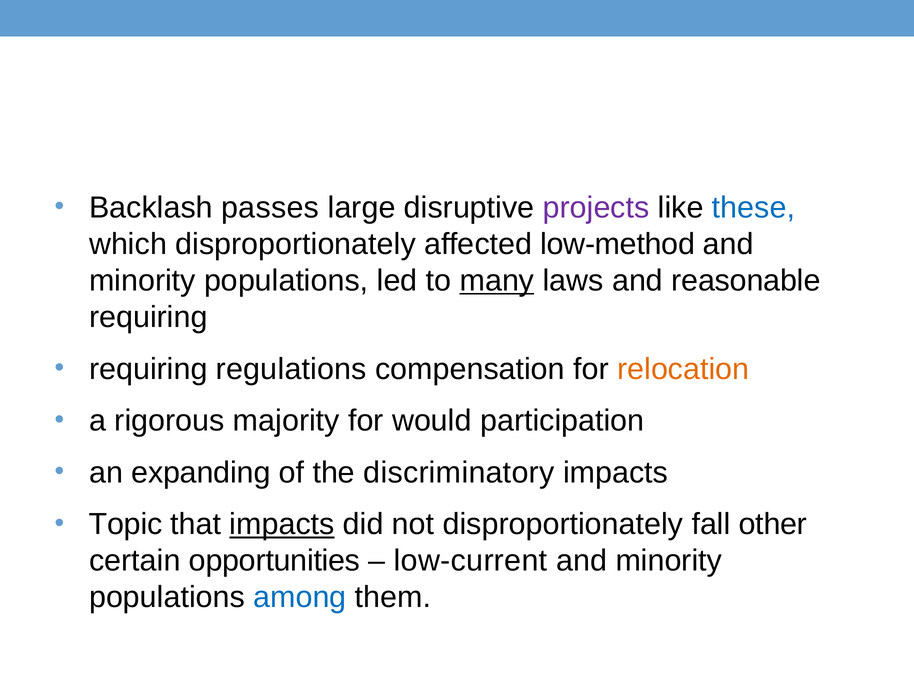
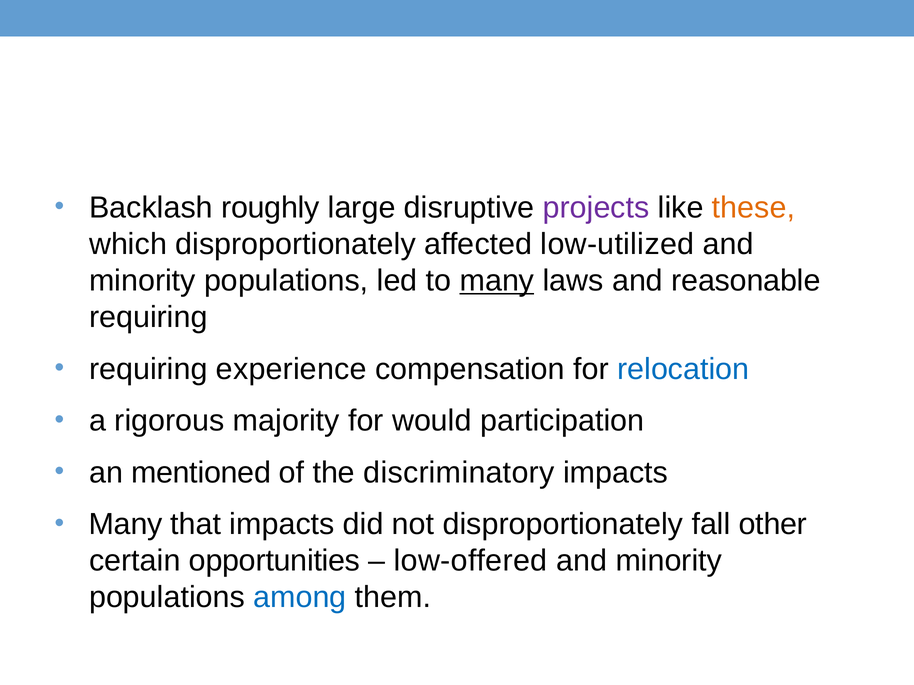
passes: passes -> roughly
these colour: blue -> orange
low-method: low-method -> low-utilized
regulations: regulations -> experience
relocation colour: orange -> blue
expanding: expanding -> mentioned
Topic at (126, 525): Topic -> Many
impacts at (282, 525) underline: present -> none
low-current: low-current -> low-offered
